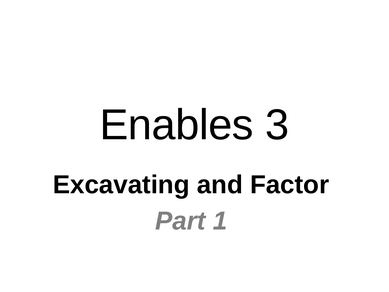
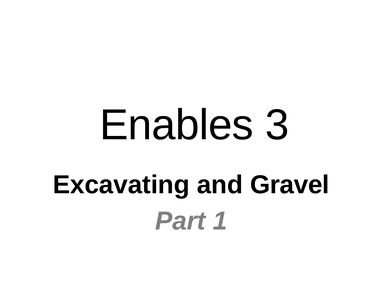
Factor: Factor -> Gravel
